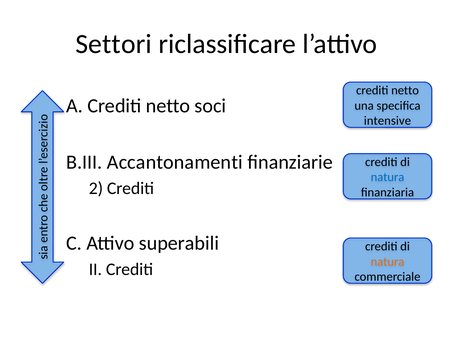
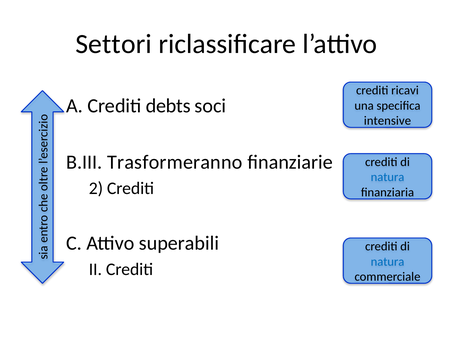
netto at (405, 90): netto -> ricavi
A Crediti netto: netto -> debts
Accantonamenti: Accantonamenti -> Trasformeranno
natura at (388, 261) colour: orange -> blue
